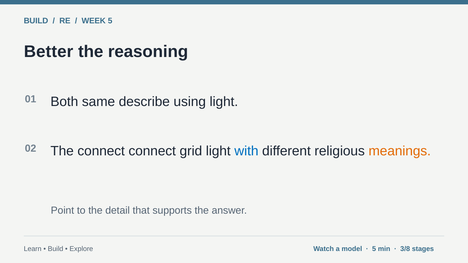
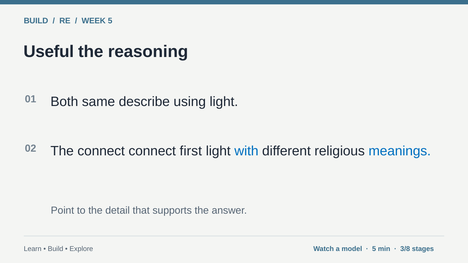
Better: Better -> Useful
grid: grid -> first
meanings colour: orange -> blue
